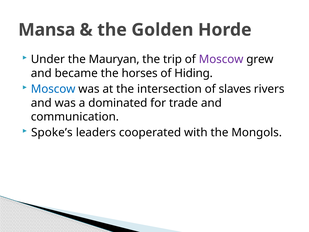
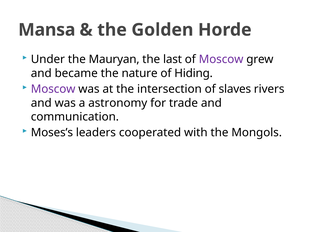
trip: trip -> last
horses: horses -> nature
Moscow at (53, 89) colour: blue -> purple
dominated: dominated -> astronomy
Spoke’s: Spoke’s -> Moses’s
